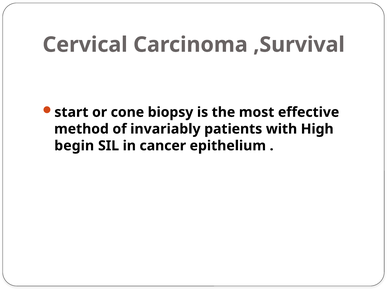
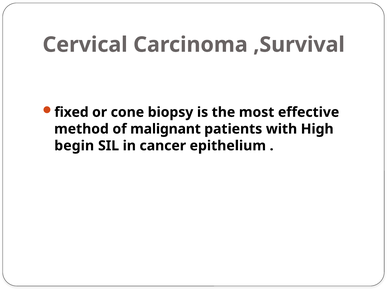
start: start -> fixed
invariably: invariably -> malignant
